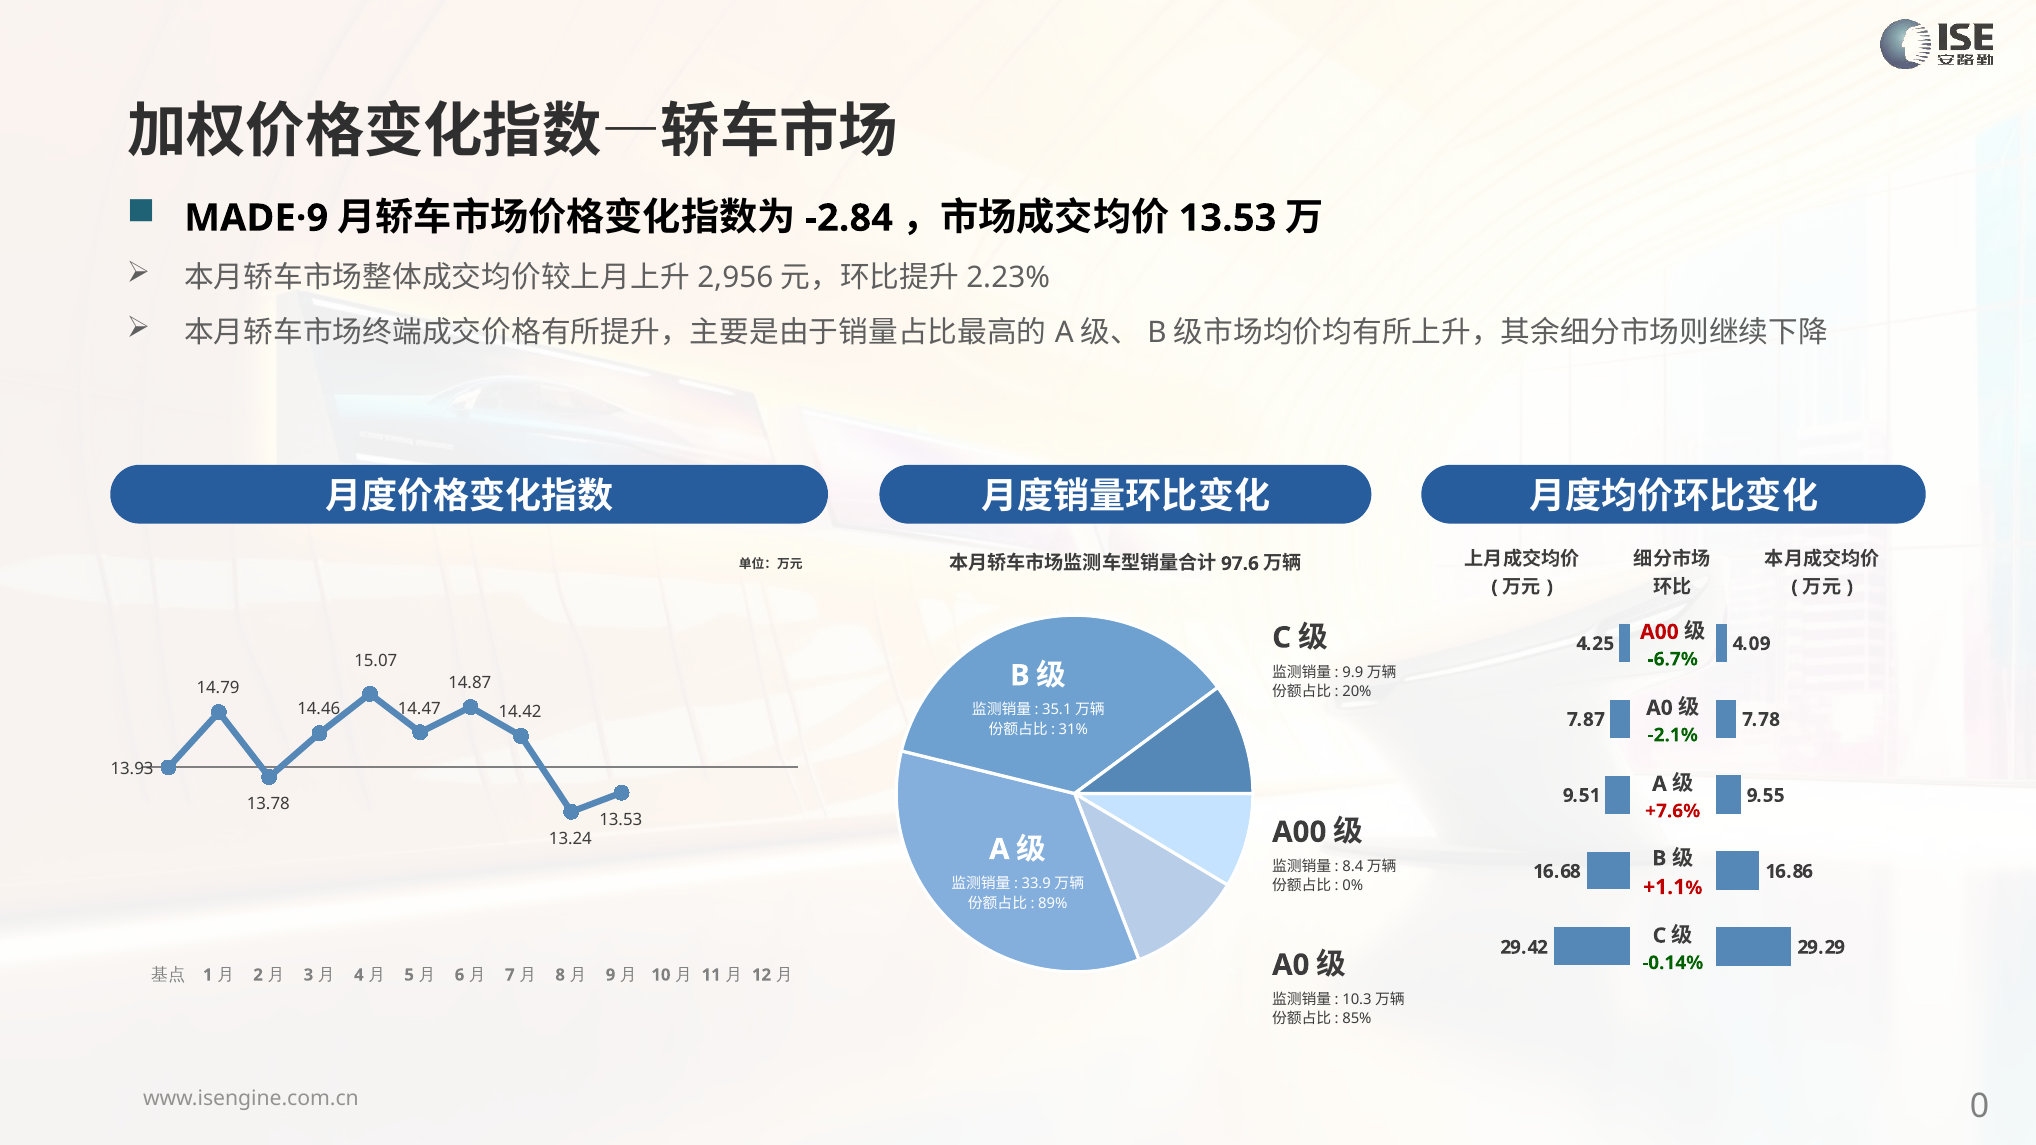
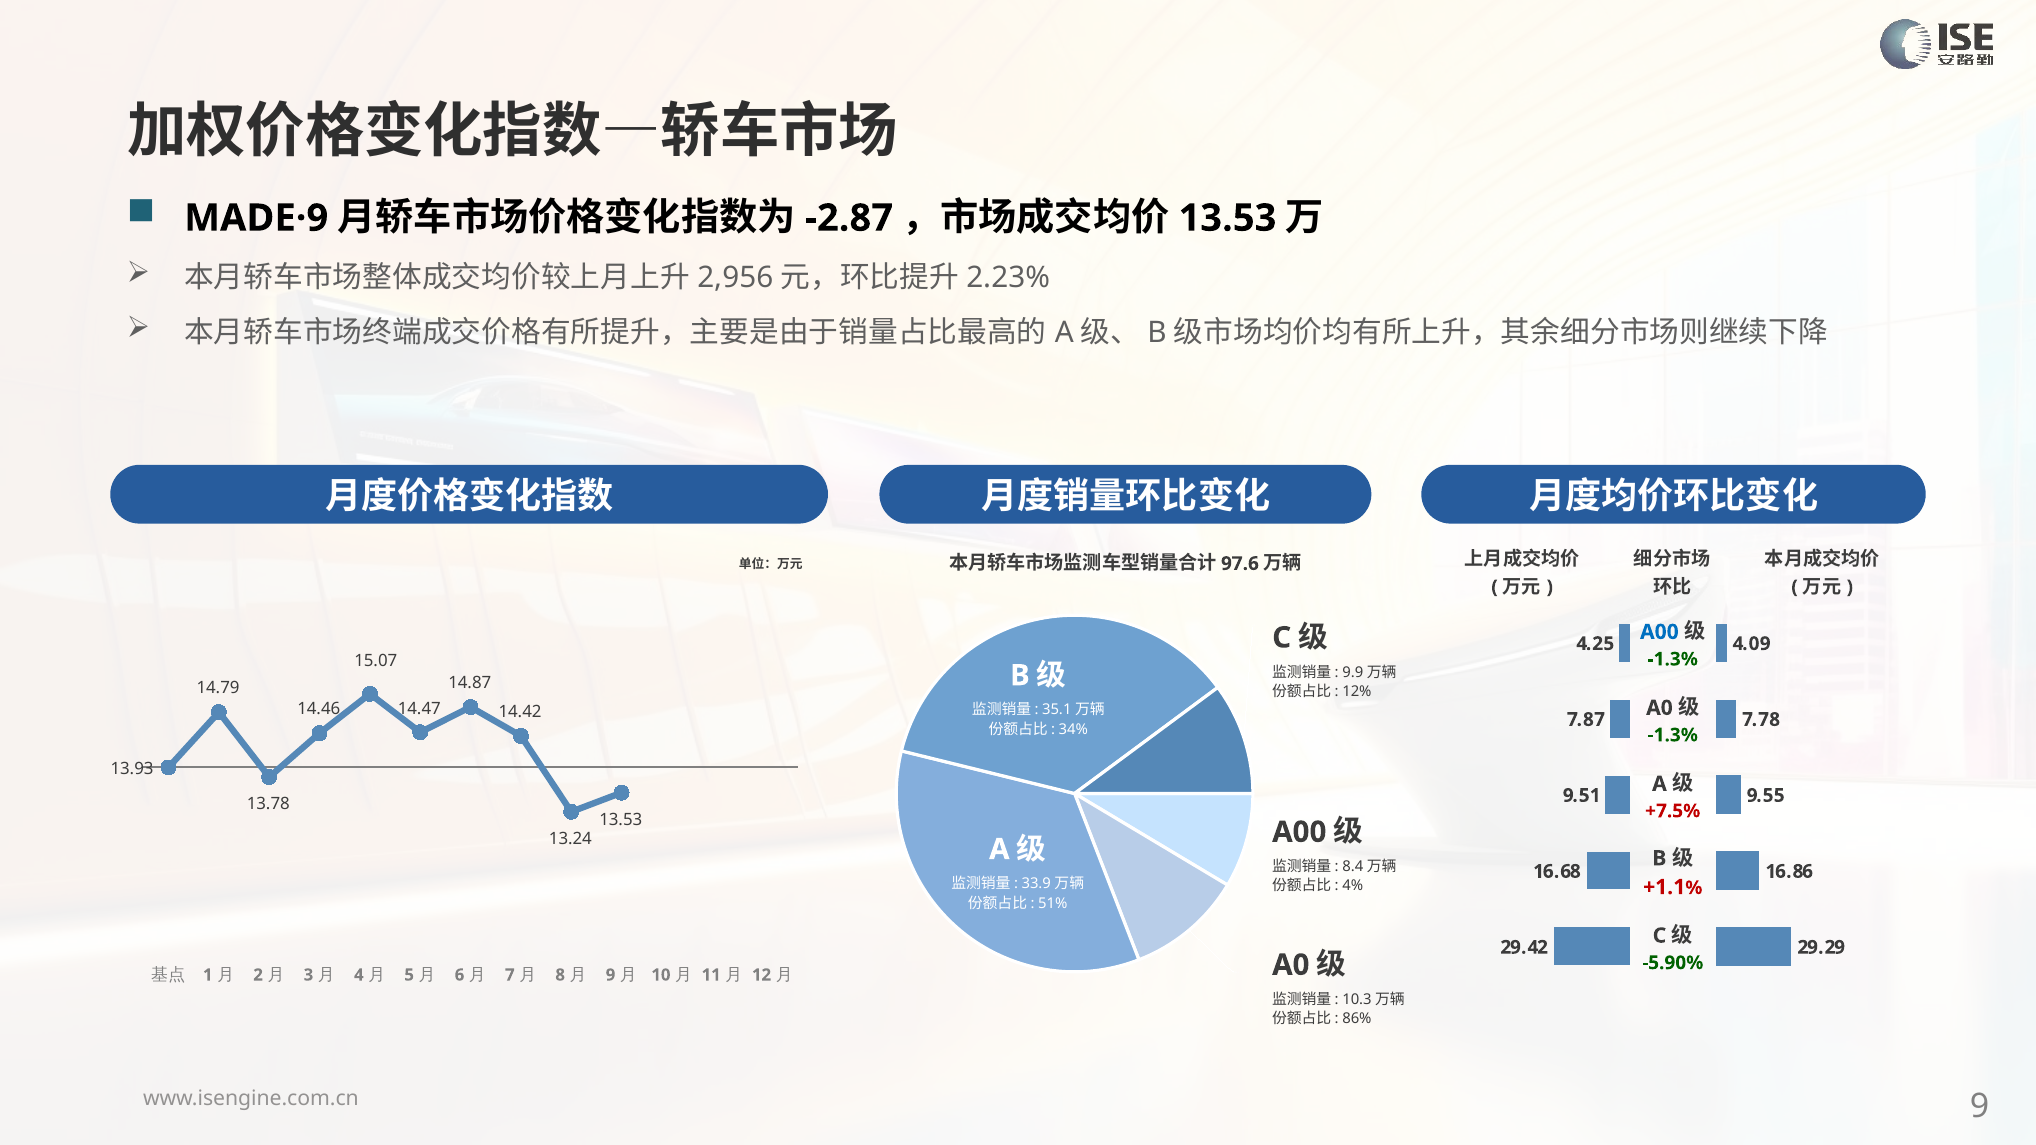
-2.84: -2.84 -> -2.87
A00 at (1659, 632) colour: red -> blue
-6.7% at (1673, 659): -6.7% -> -1.3%
20%: 20% -> 12%
31%: 31% -> 34%
-2.1% at (1673, 735): -2.1% -> -1.3%
+7.6%: +7.6% -> +7.5%
0%: 0% -> 4%
89%: 89% -> 51%
-0.14%: -0.14% -> -5.90%
85%: 85% -> 86%
0 at (1980, 1106): 0 -> 9
